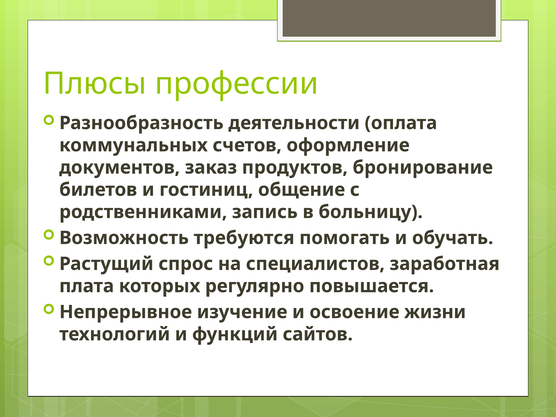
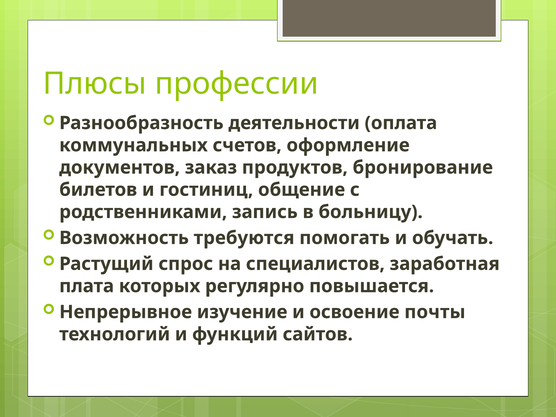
жизни: жизни -> почты
